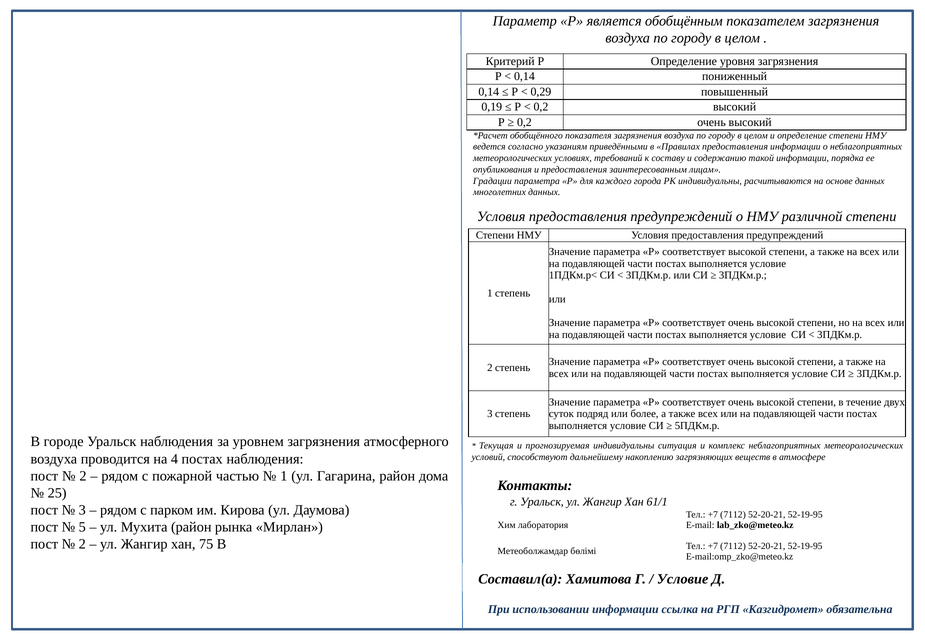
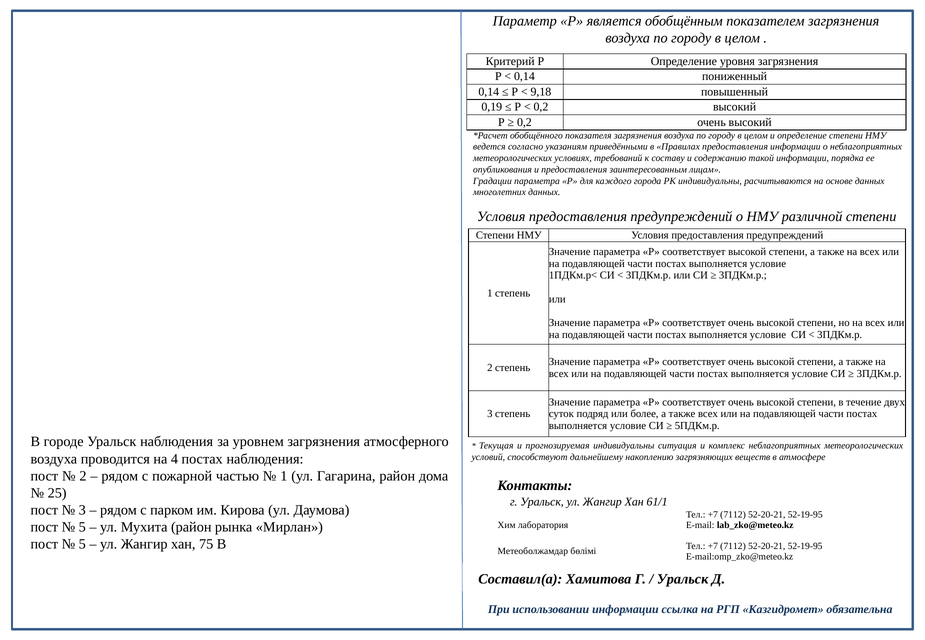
0,29: 0,29 -> 9,18
2 at (82, 545): 2 -> 5
Условие at (683, 579): Условие -> Уральск
